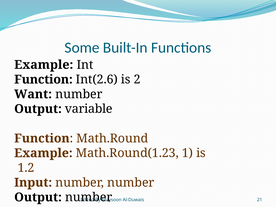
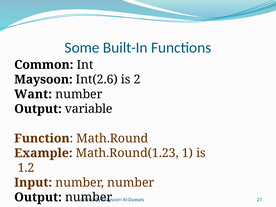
Example at (44, 65): Example -> Common
Function at (43, 79): Function -> Maysoon
